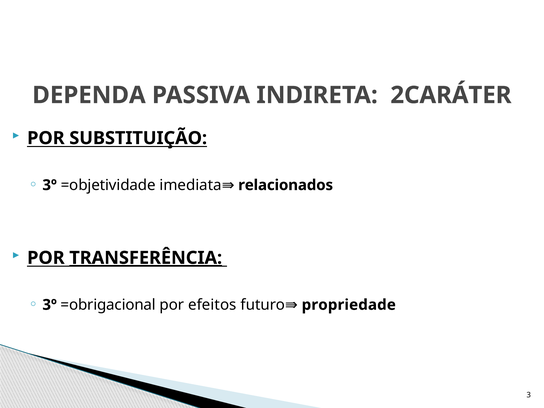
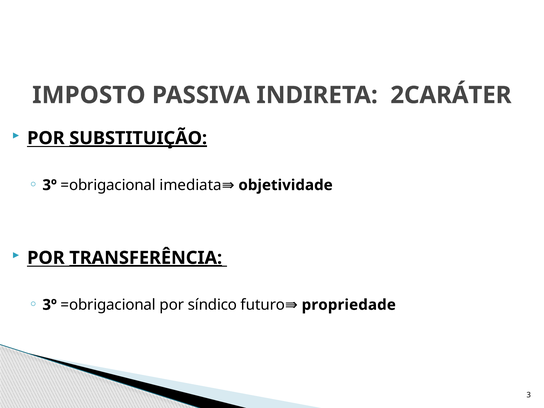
DEPENDA: DEPENDA -> IMPOSTO
SUBSTITUIÇÃO underline: none -> present
=objetividade at (108, 185): =objetividade -> =obrigacional
relacionados: relacionados -> objetividade
efeitos: efeitos -> síndico
